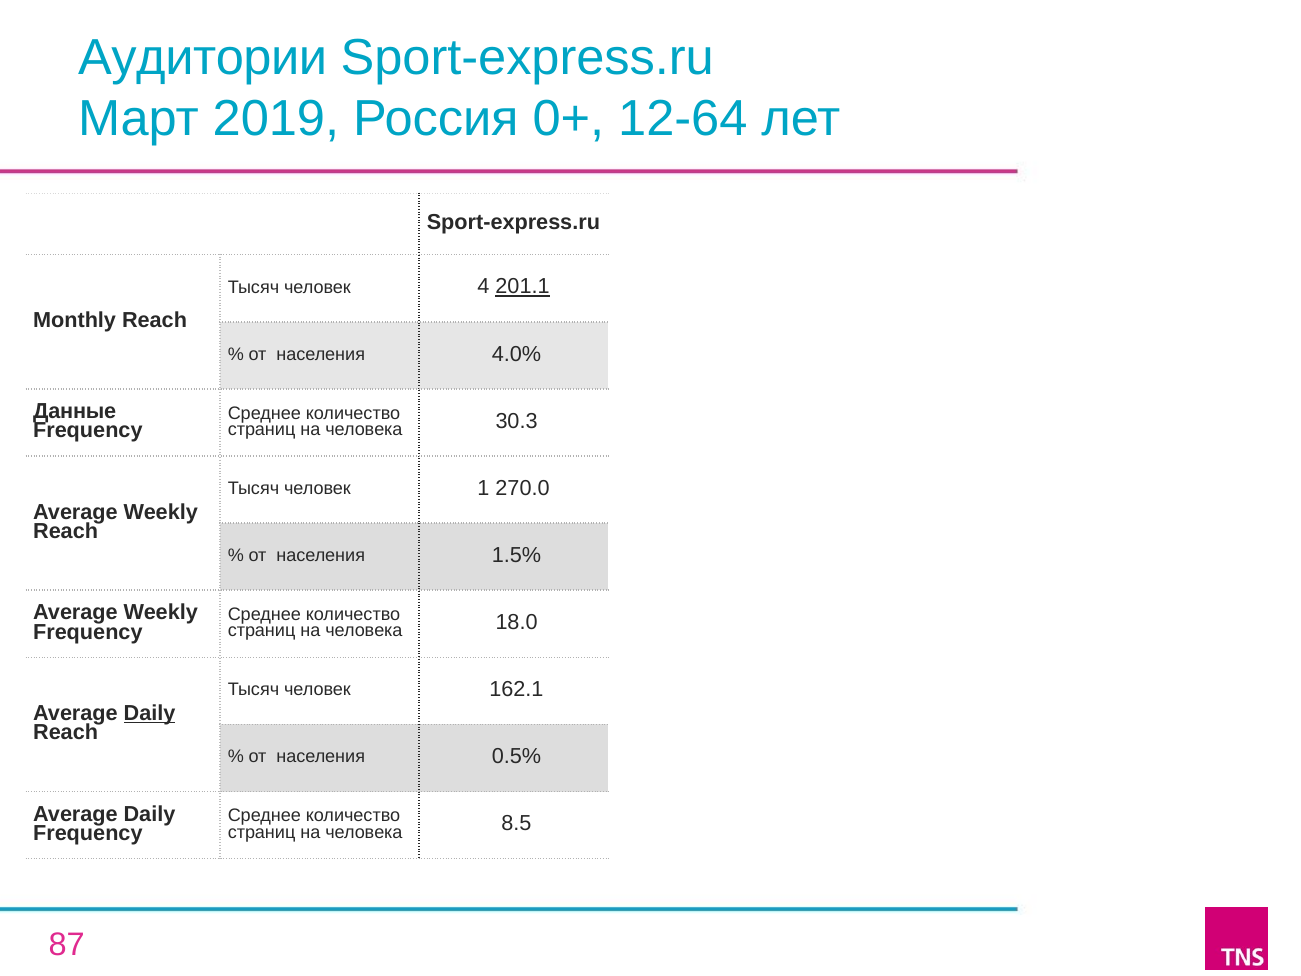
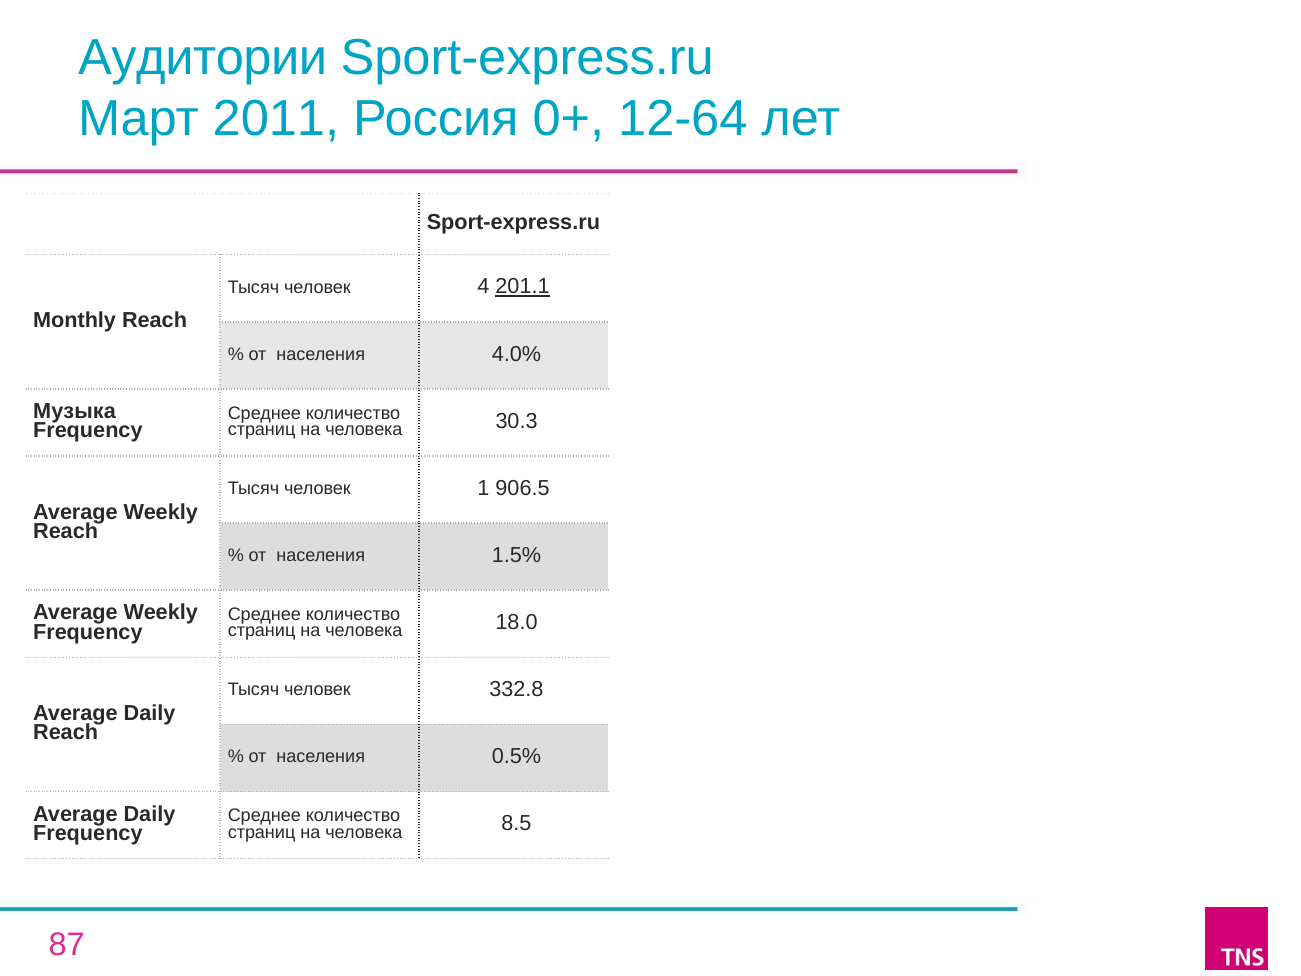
2019: 2019 -> 2011
Данные: Данные -> Музыка
270.0: 270.0 -> 906.5
162.1: 162.1 -> 332.8
Daily at (150, 713) underline: present -> none
